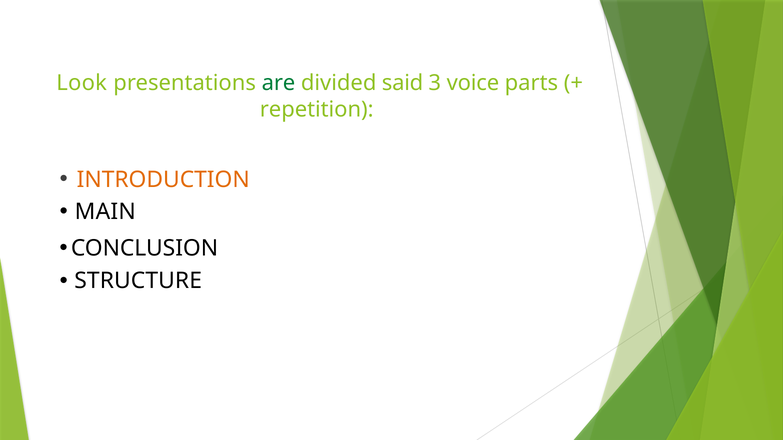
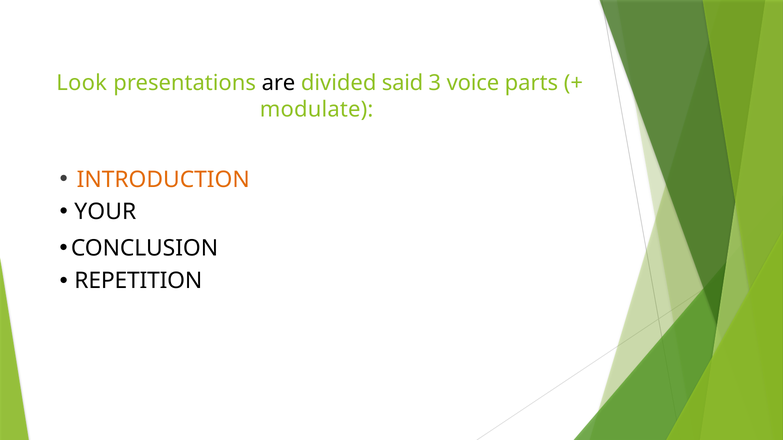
are colour: green -> black
repetition: repetition -> modulate
MAIN: MAIN -> YOUR
STRUCTURE: STRUCTURE -> REPETITION
